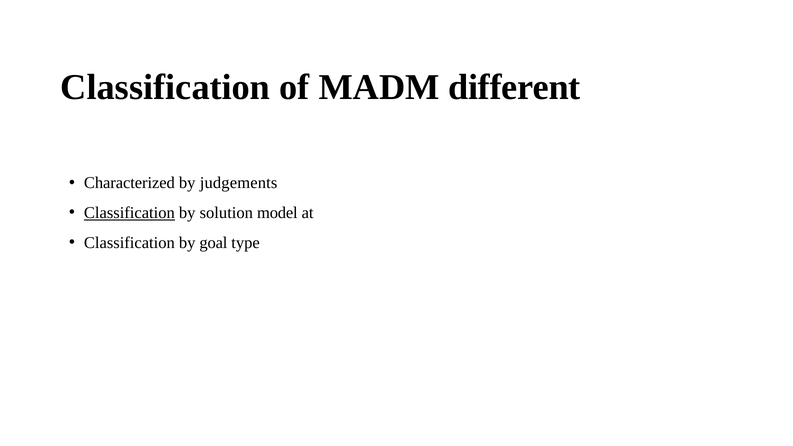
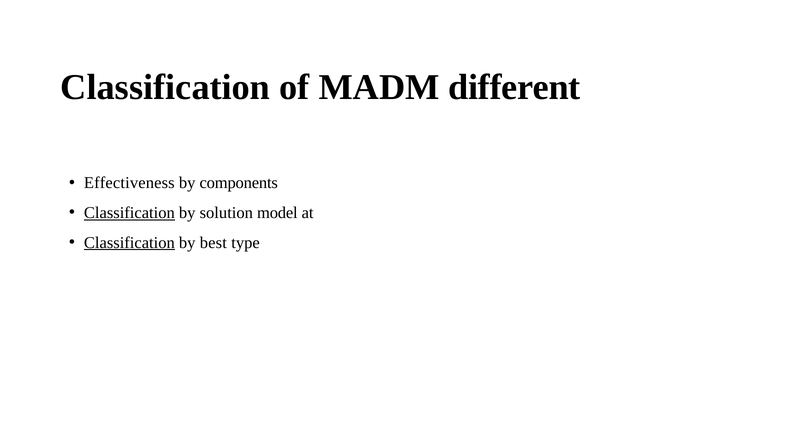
Characterized: Characterized -> Effectiveness
judgements: judgements -> components
Classification at (129, 243) underline: none -> present
goal: goal -> best
